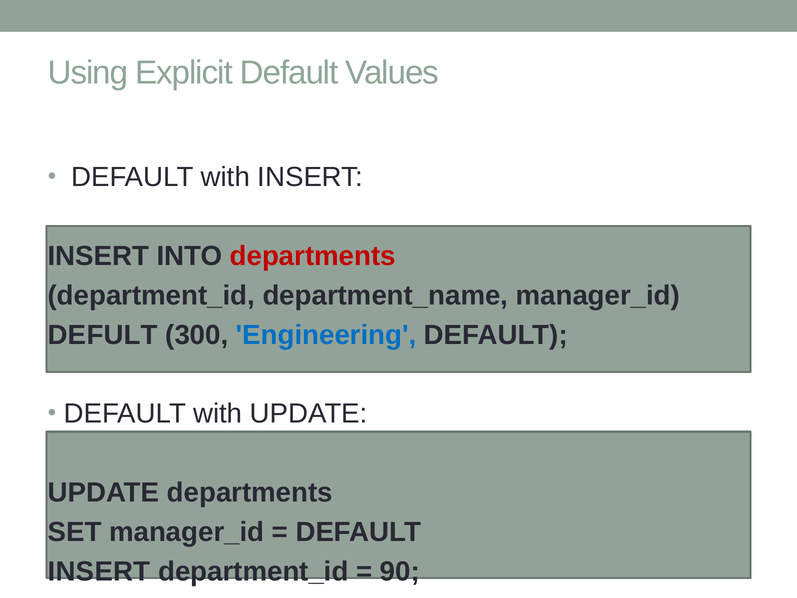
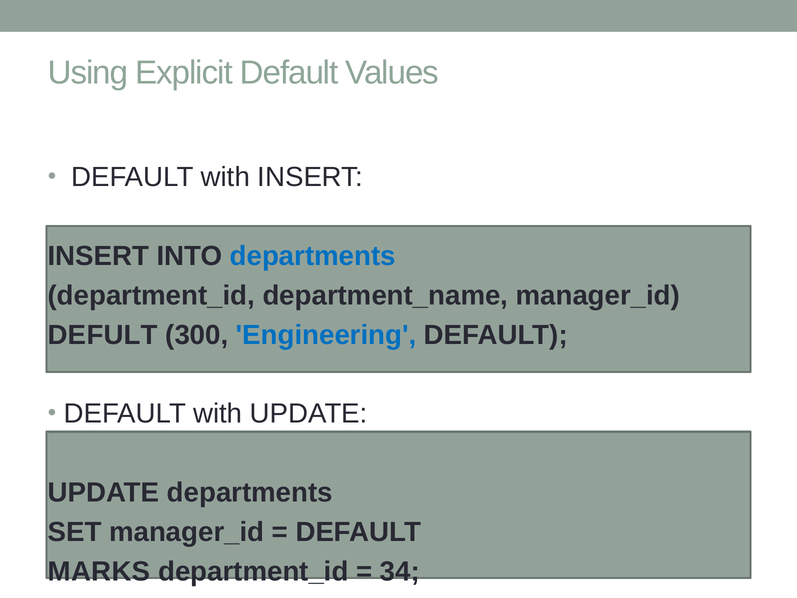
departments at (313, 256) colour: red -> blue
INSERT at (99, 571): INSERT -> MARKS
90: 90 -> 34
